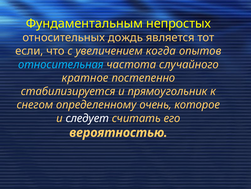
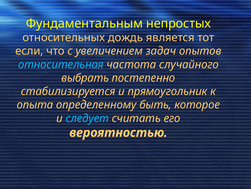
когда: когда -> задач
кратное: кратное -> выбрать
снегом: снегом -> опыта
очень: очень -> быть
следует colour: white -> light blue
